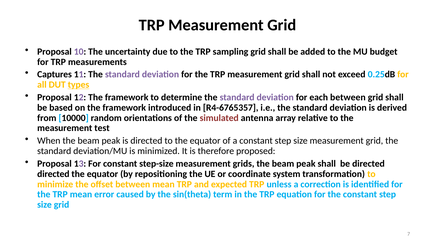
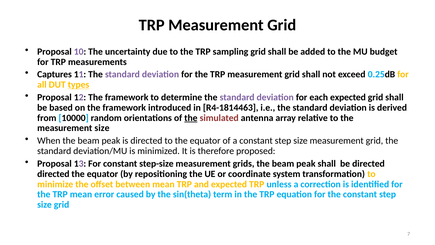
each between: between -> expected
R4-6765357: R4-6765357 -> R4-1814463
the at (191, 118) underline: none -> present
measurement test: test -> size
